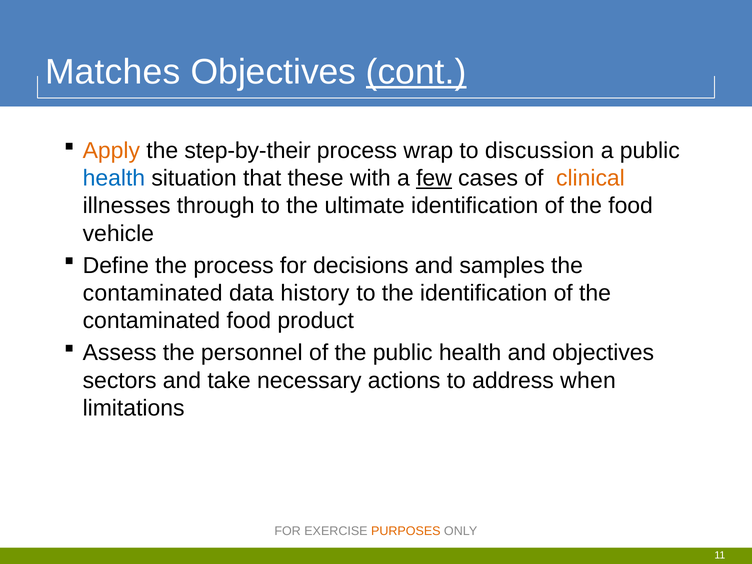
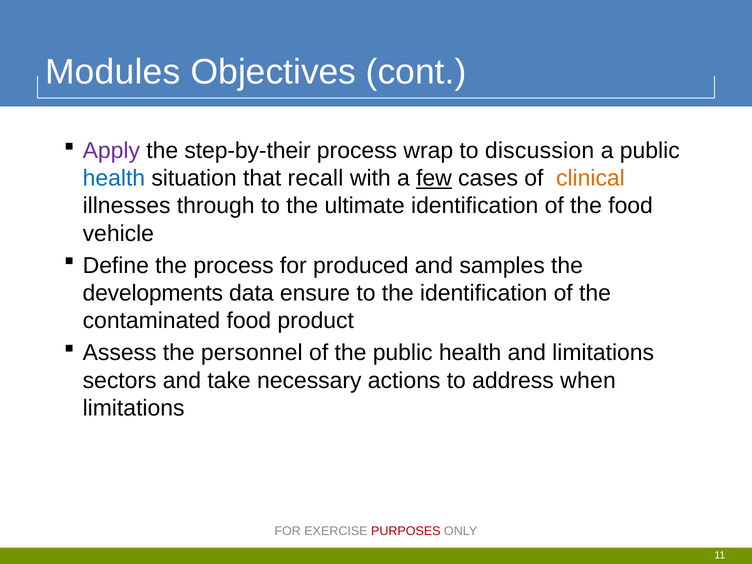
Matches: Matches -> Modules
cont underline: present -> none
Apply colour: orange -> purple
these: these -> recall
decisions: decisions -> produced
contaminated at (153, 293): contaminated -> developments
history: history -> ensure
and objectives: objectives -> limitations
PURPOSES colour: orange -> red
